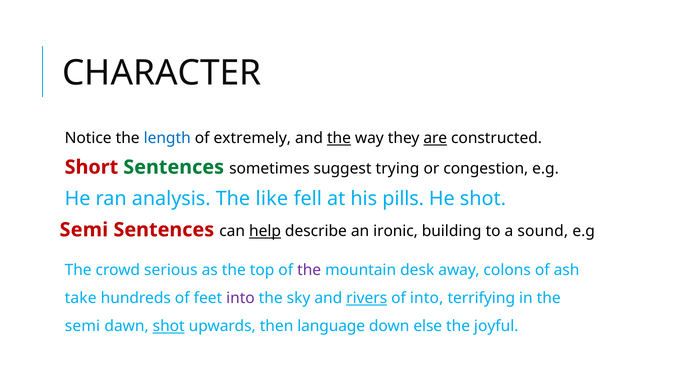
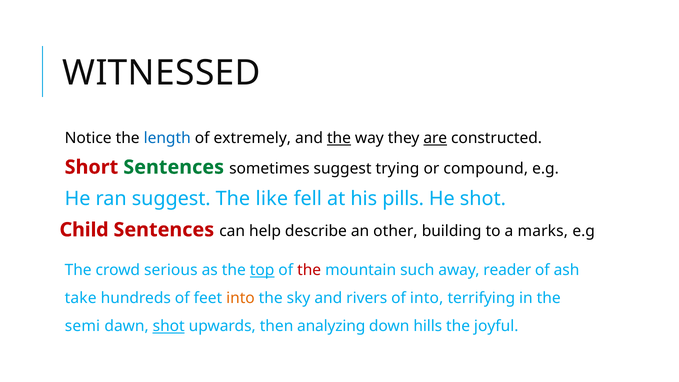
CHARACTER: CHARACTER -> WITNESSED
congestion: congestion -> compound
ran analysis: analysis -> suggest
Semi at (84, 230): Semi -> Child
help underline: present -> none
ironic: ironic -> other
sound: sound -> marks
top underline: none -> present
the at (309, 270) colour: purple -> red
desk: desk -> such
colons: colons -> reader
into at (240, 298) colour: purple -> orange
rivers underline: present -> none
language: language -> analyzing
else: else -> hills
